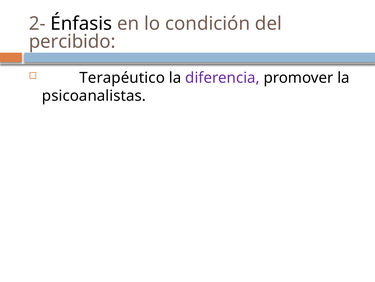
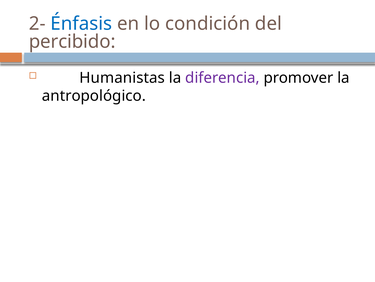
Énfasis colour: black -> blue
Terapéutico: Terapéutico -> Humanistas
psicoanalistas: psicoanalistas -> antropológico
